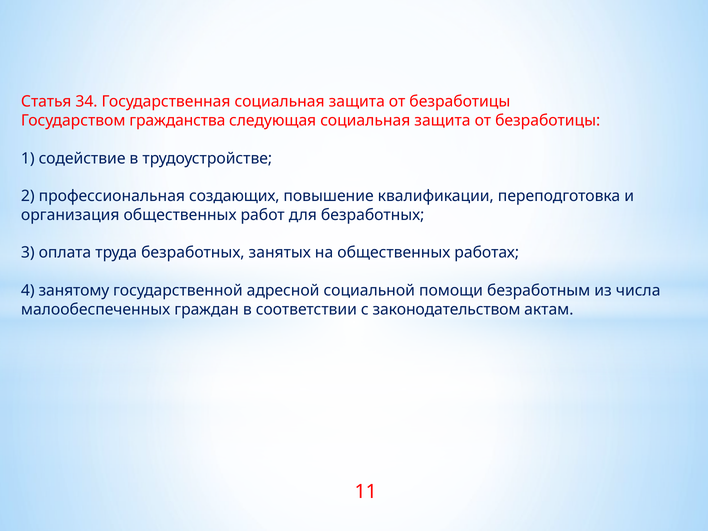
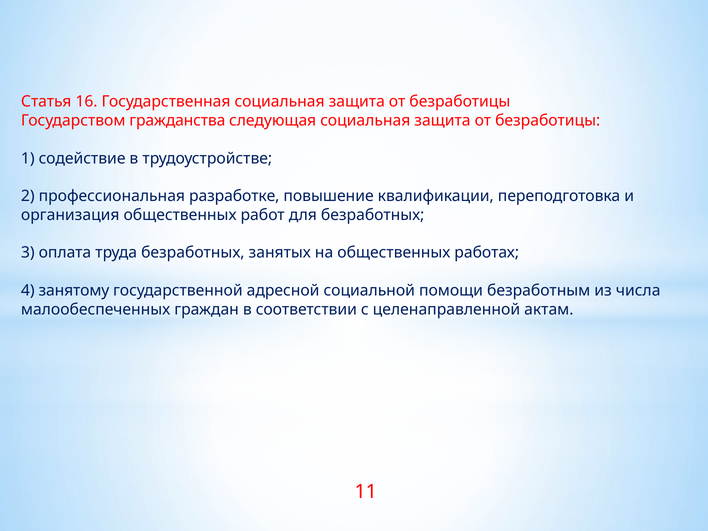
34: 34 -> 16
создающих: создающих -> разработке
законодательством: законодательством -> целенаправленной
